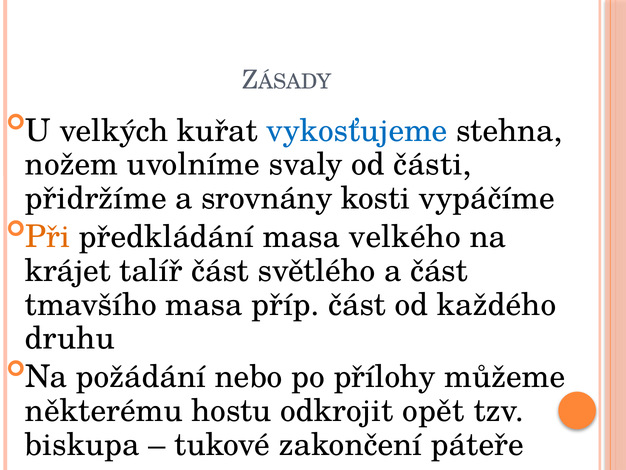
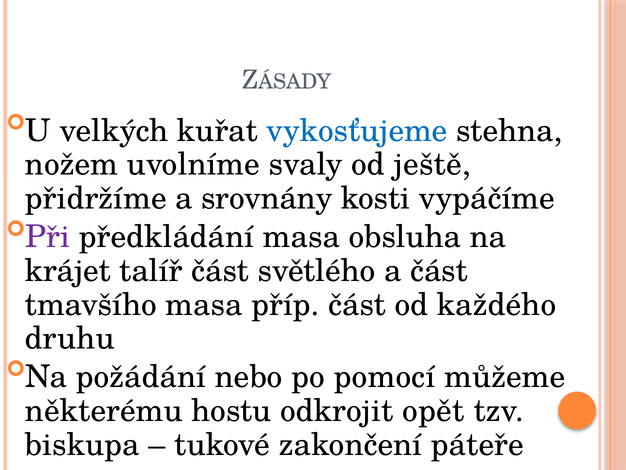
části: části -> ještě
Při colour: orange -> purple
velkého: velkého -> obsluha
přílohy: přílohy -> pomocí
